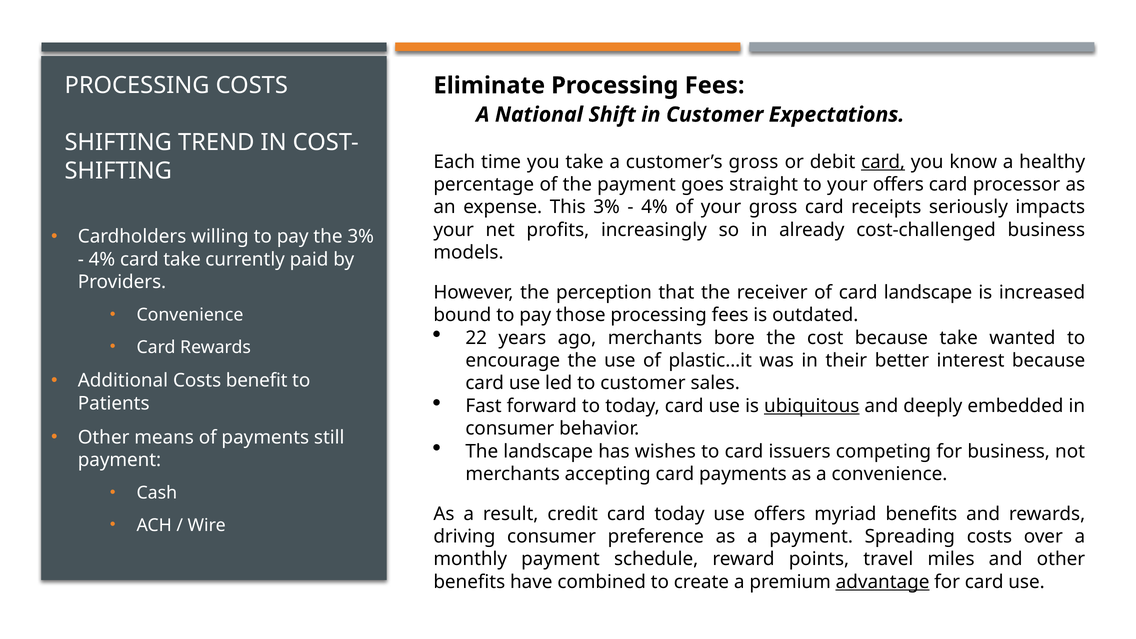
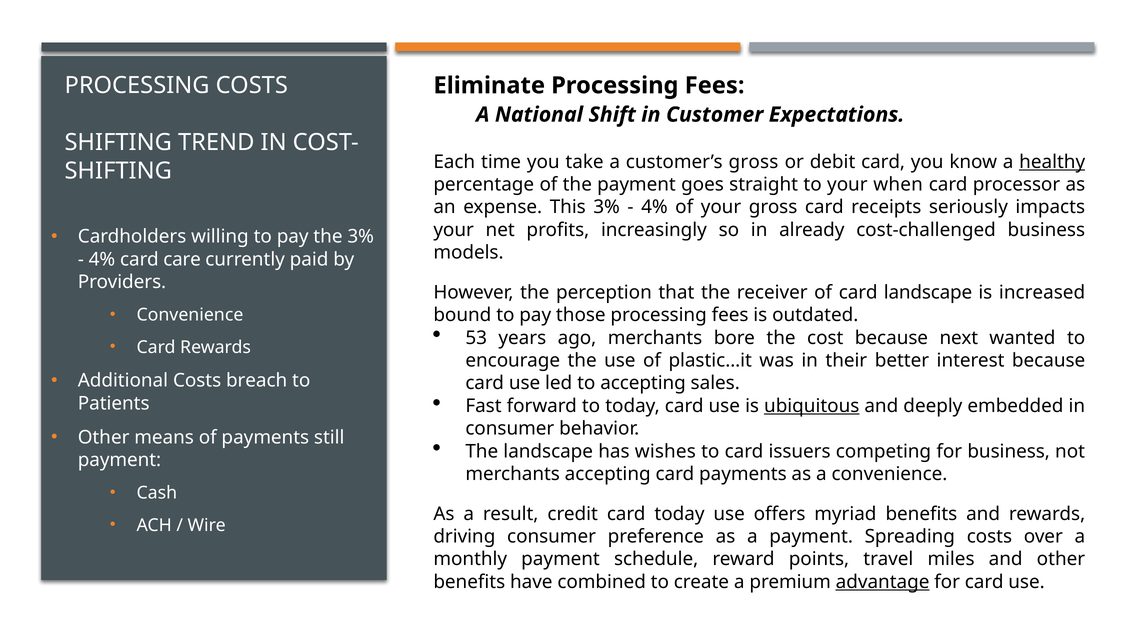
card at (883, 162) underline: present -> none
healthy underline: none -> present
your offers: offers -> when
card take: take -> care
22: 22 -> 53
because take: take -> next
benefit: benefit -> breach
to customer: customer -> accepting
